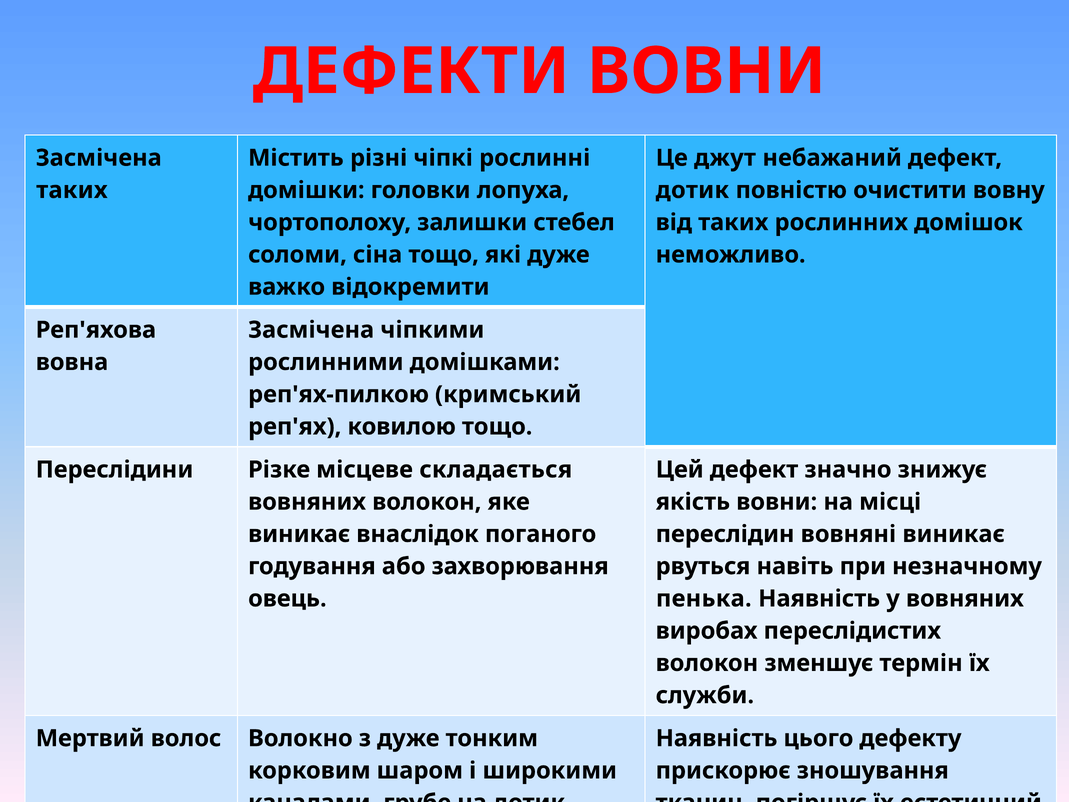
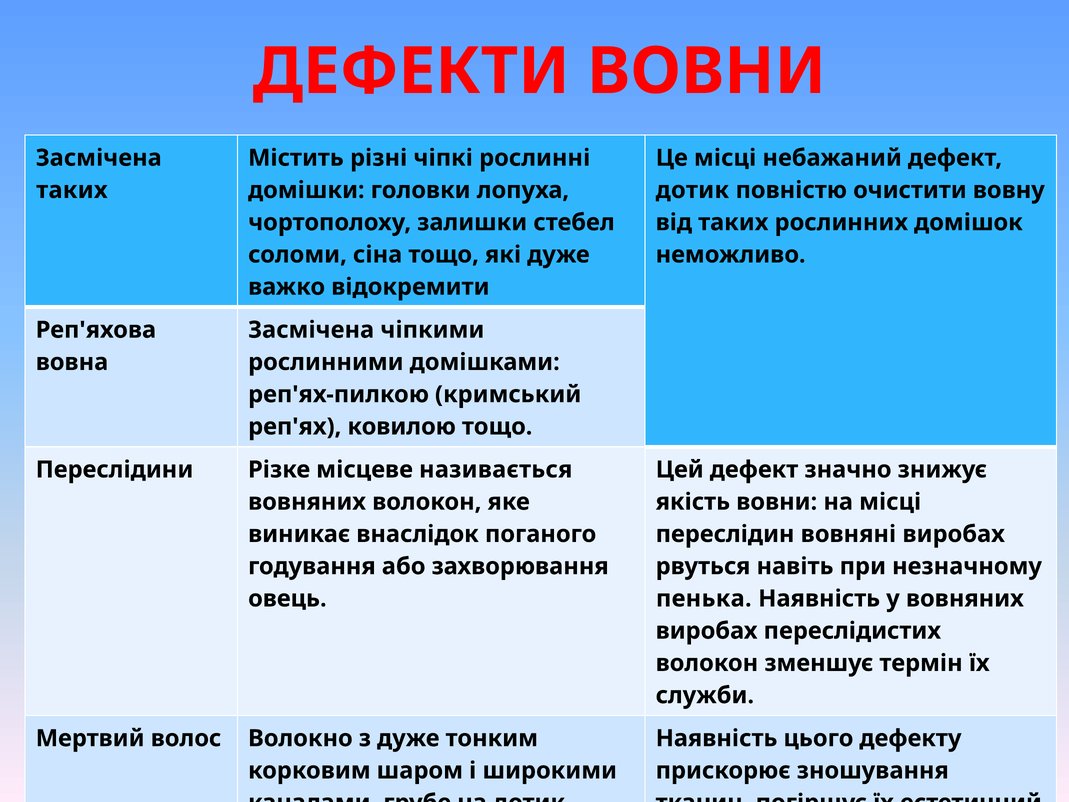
Це джут: джут -> місці
складається: складається -> називається
вовняні виникає: виникає -> виробах
